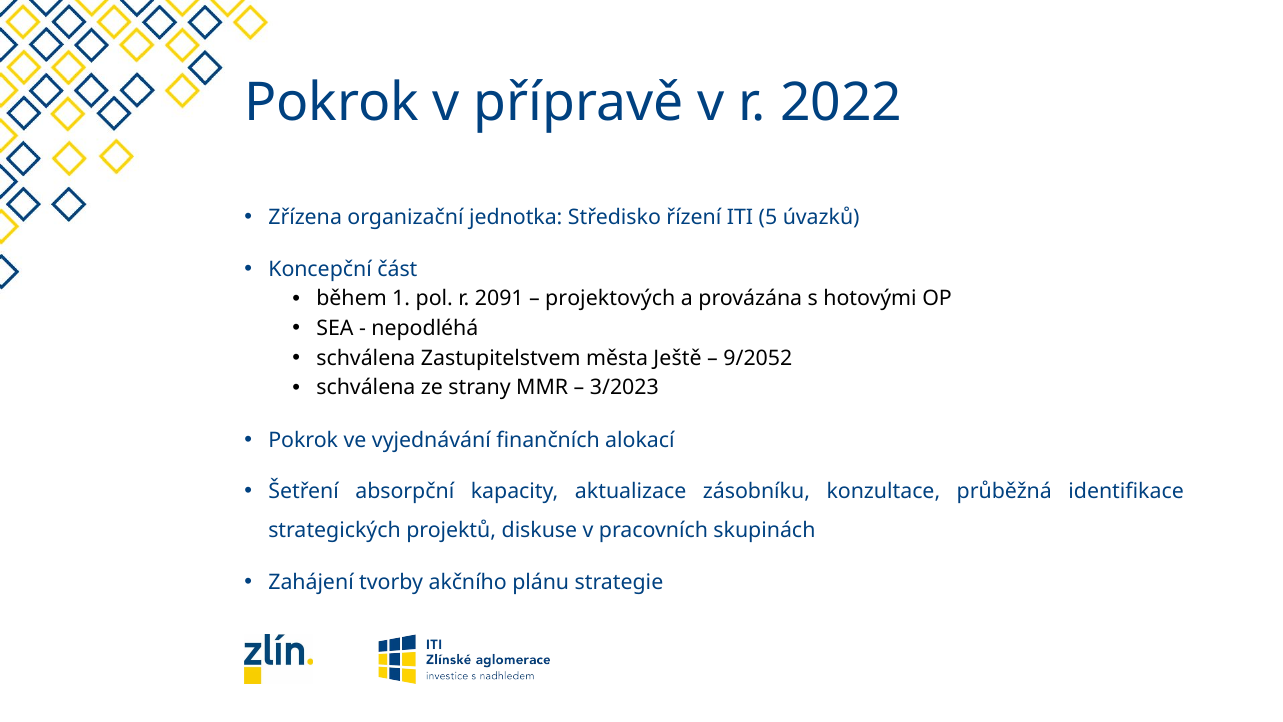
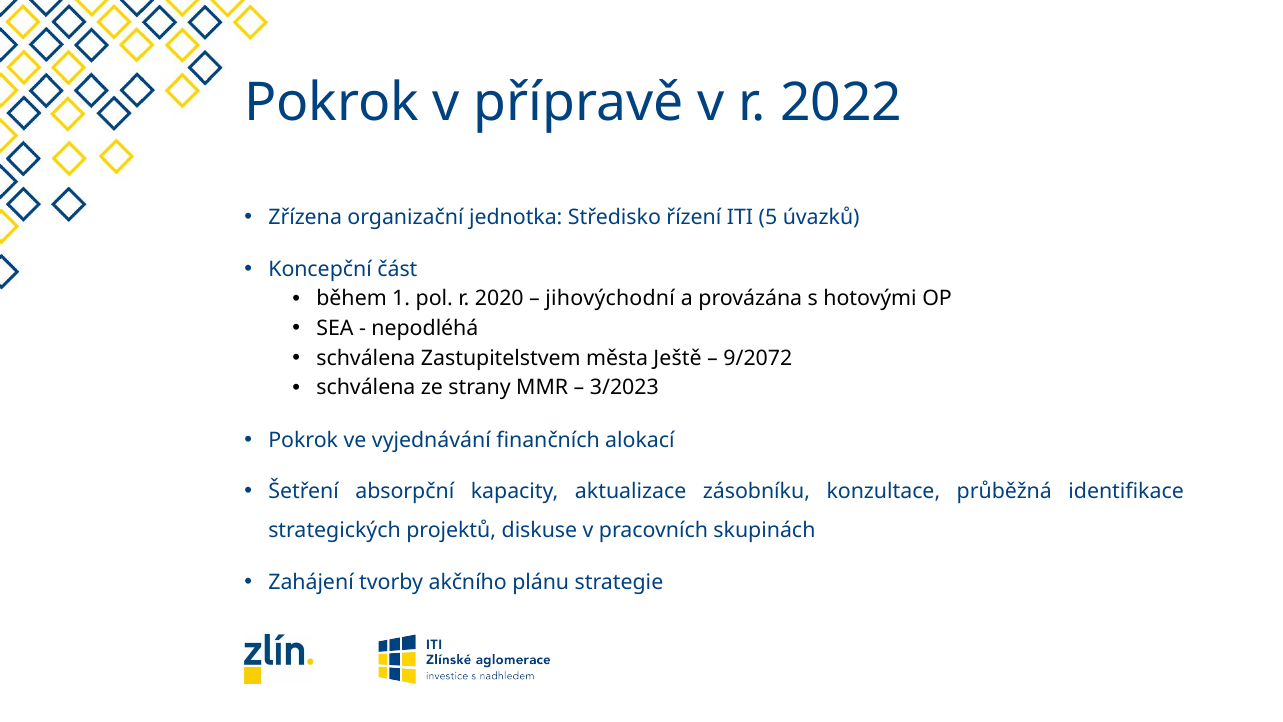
2091: 2091 -> 2020
projektových: projektových -> jihovýchodní
9/2052: 9/2052 -> 9/2072
